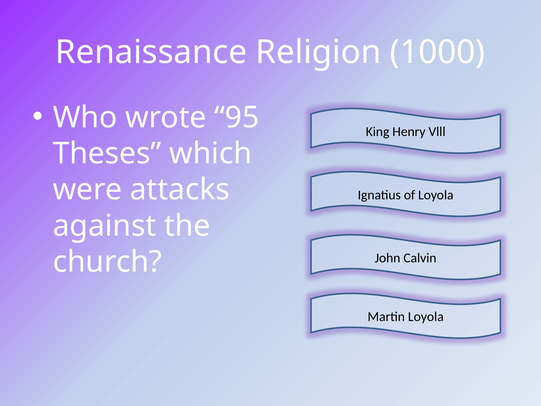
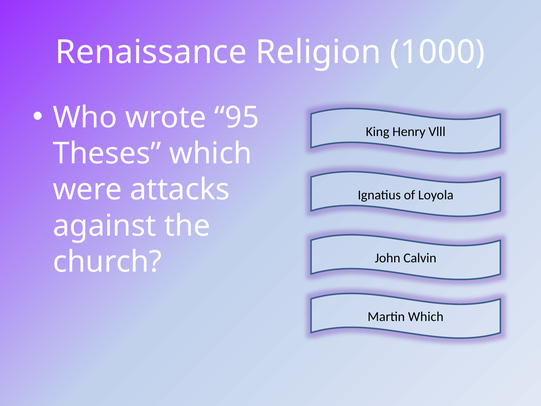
Martin Loyola: Loyola -> Which
